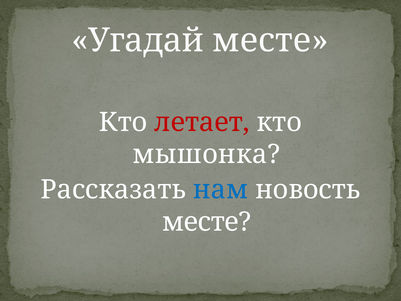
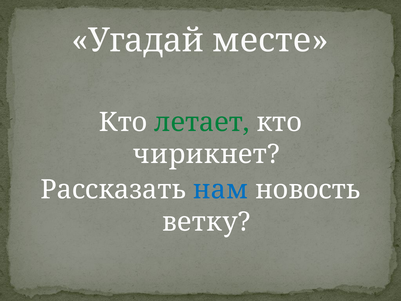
летает colour: red -> green
мышонка: мышонка -> чирикнет
месте at (207, 222): месте -> ветку
